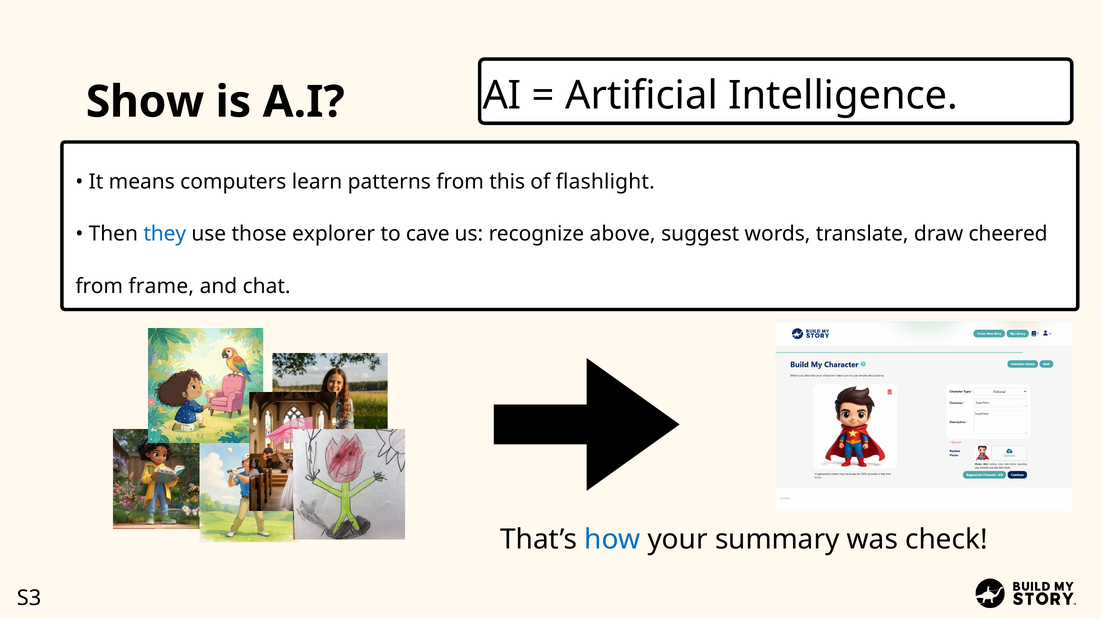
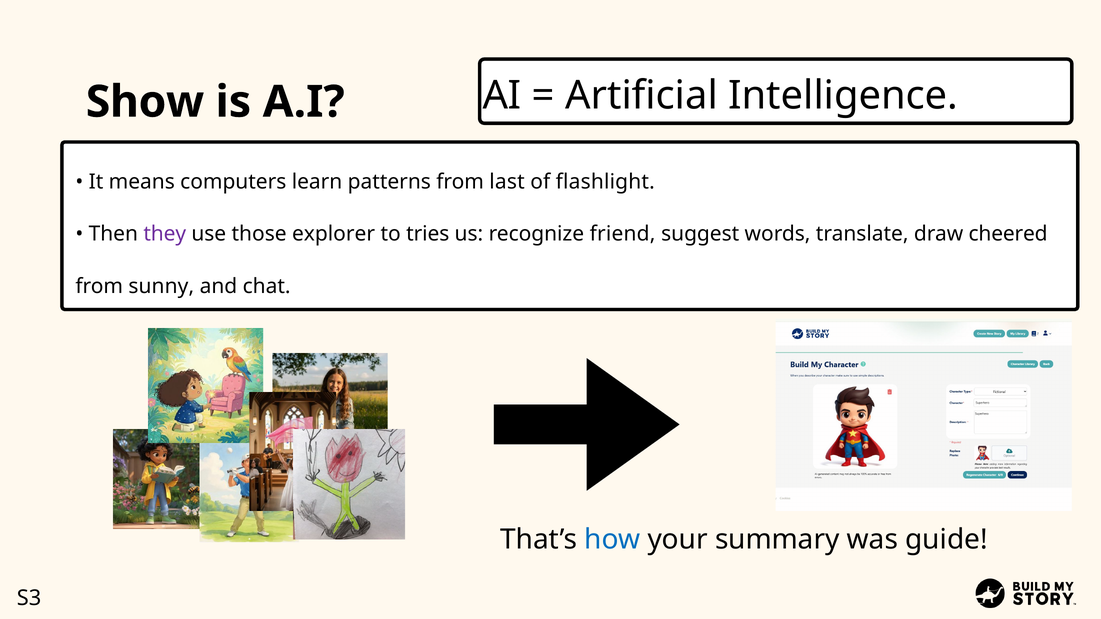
this: this -> last
they colour: blue -> purple
cave: cave -> tries
above: above -> friend
frame: frame -> sunny
check: check -> guide
